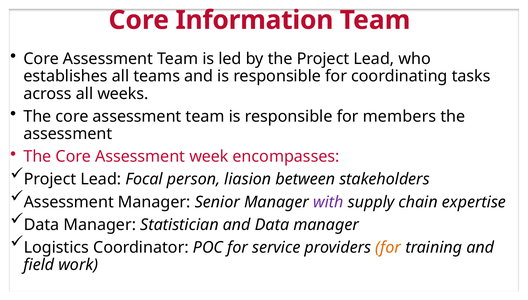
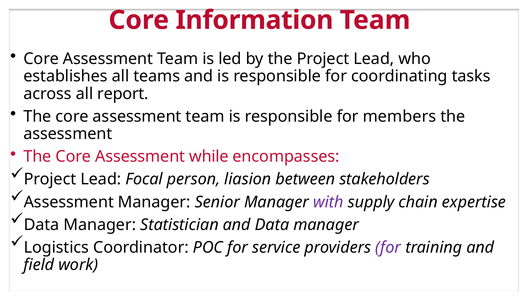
weeks: weeks -> report
week: week -> while
for at (388, 247) colour: orange -> purple
